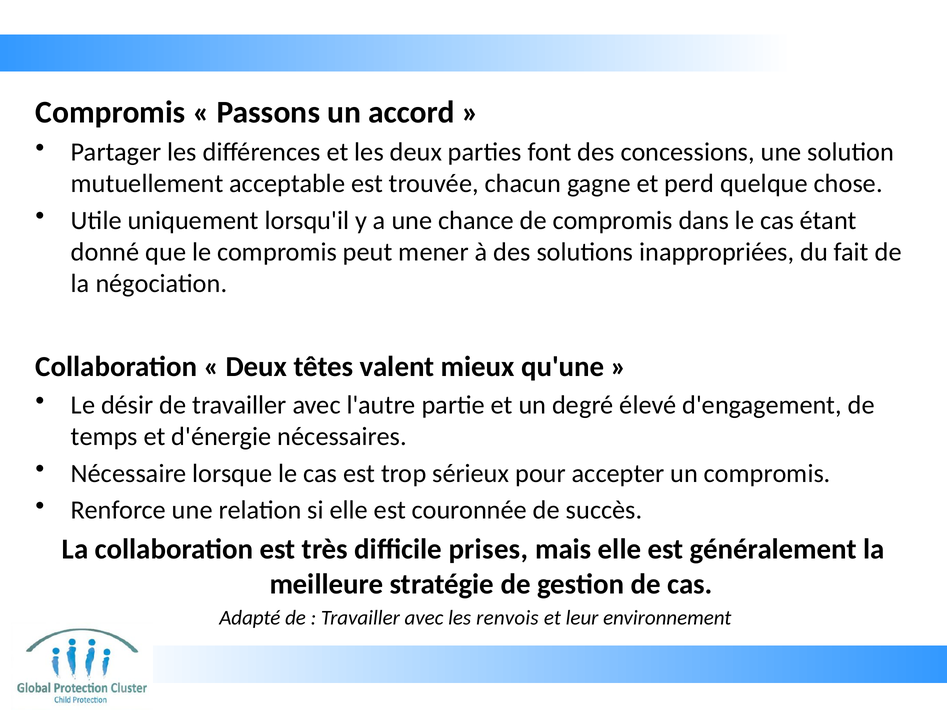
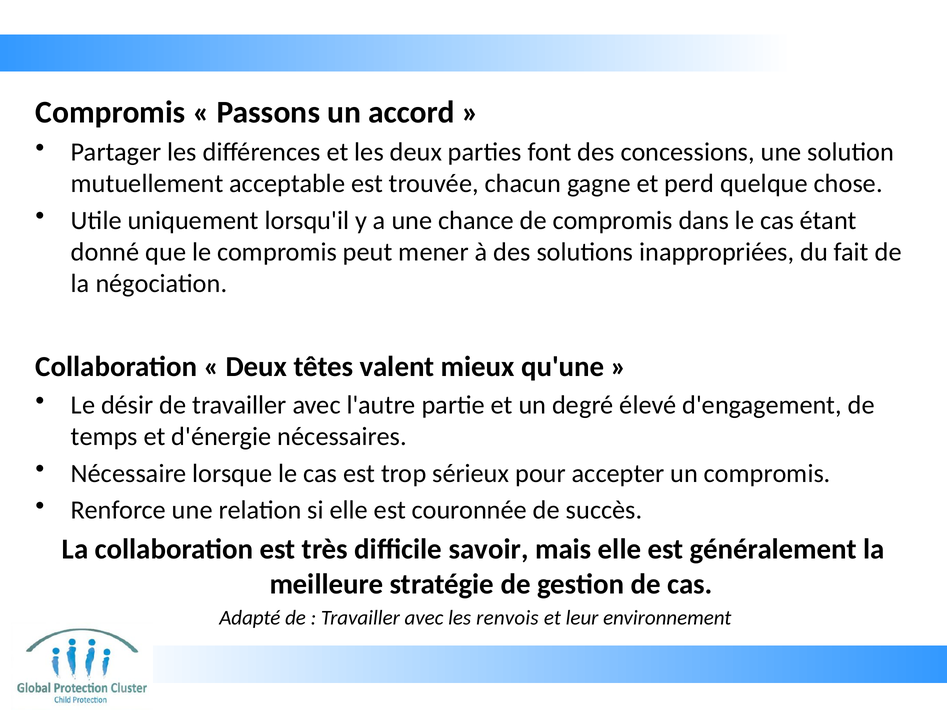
prises: prises -> savoir
